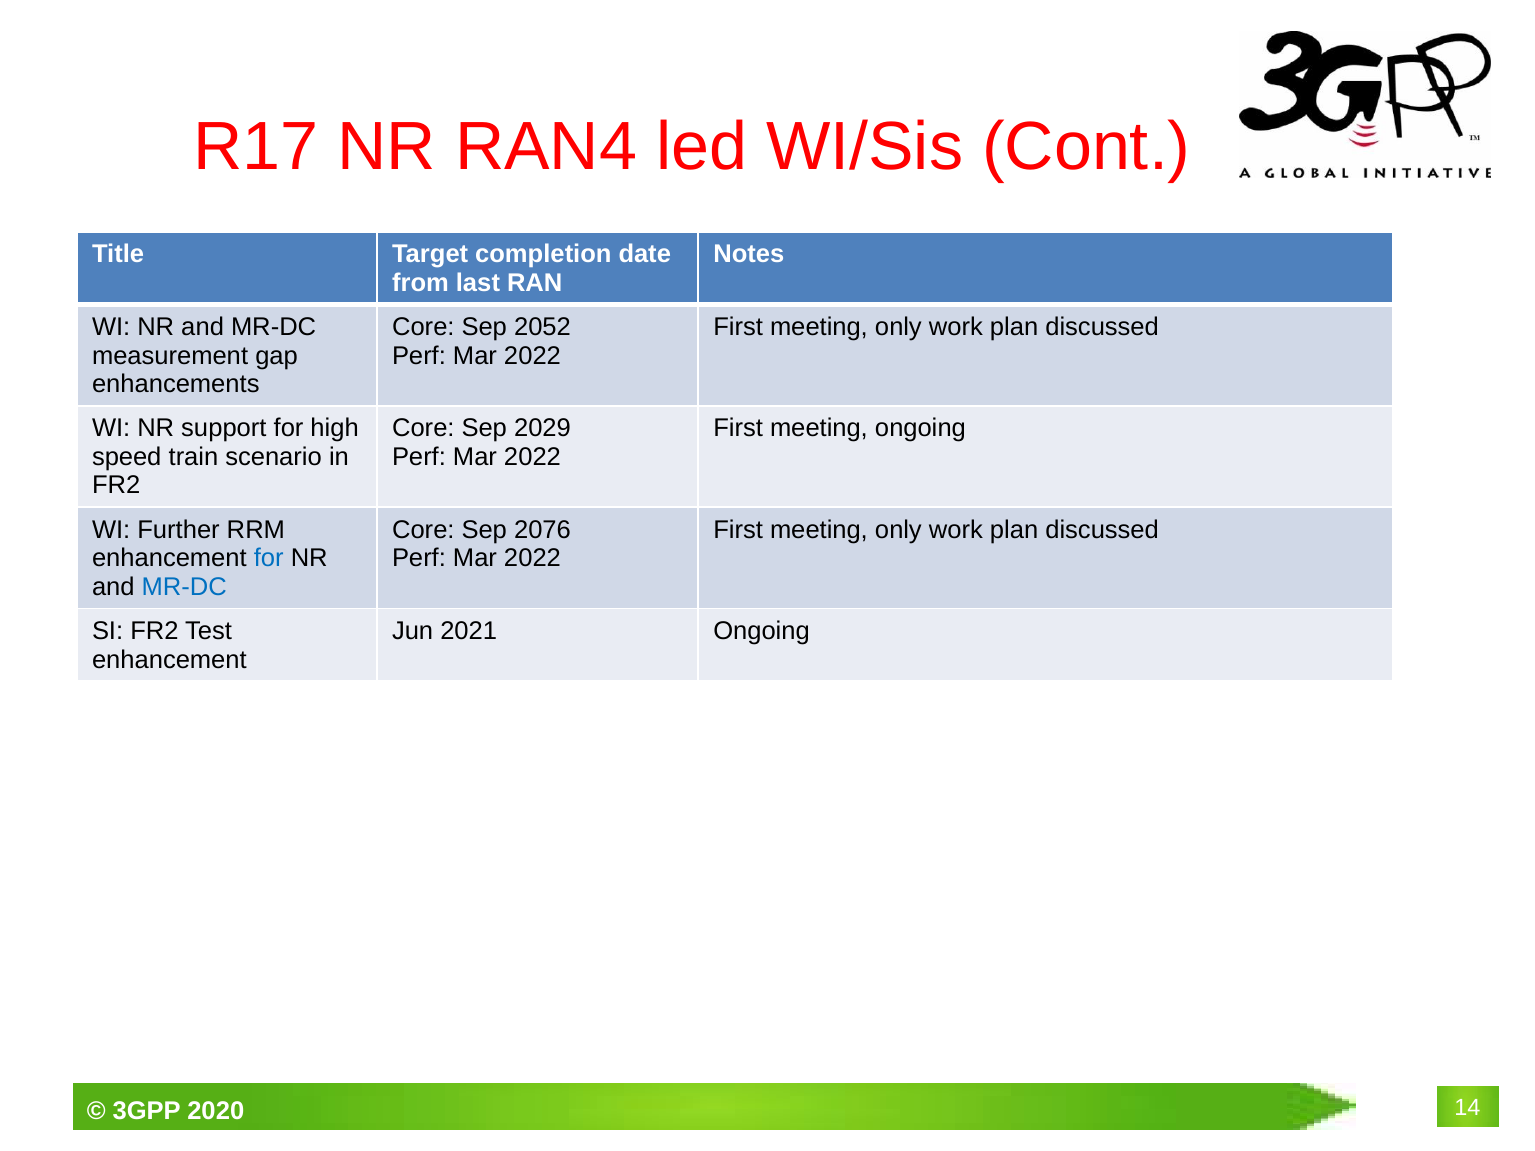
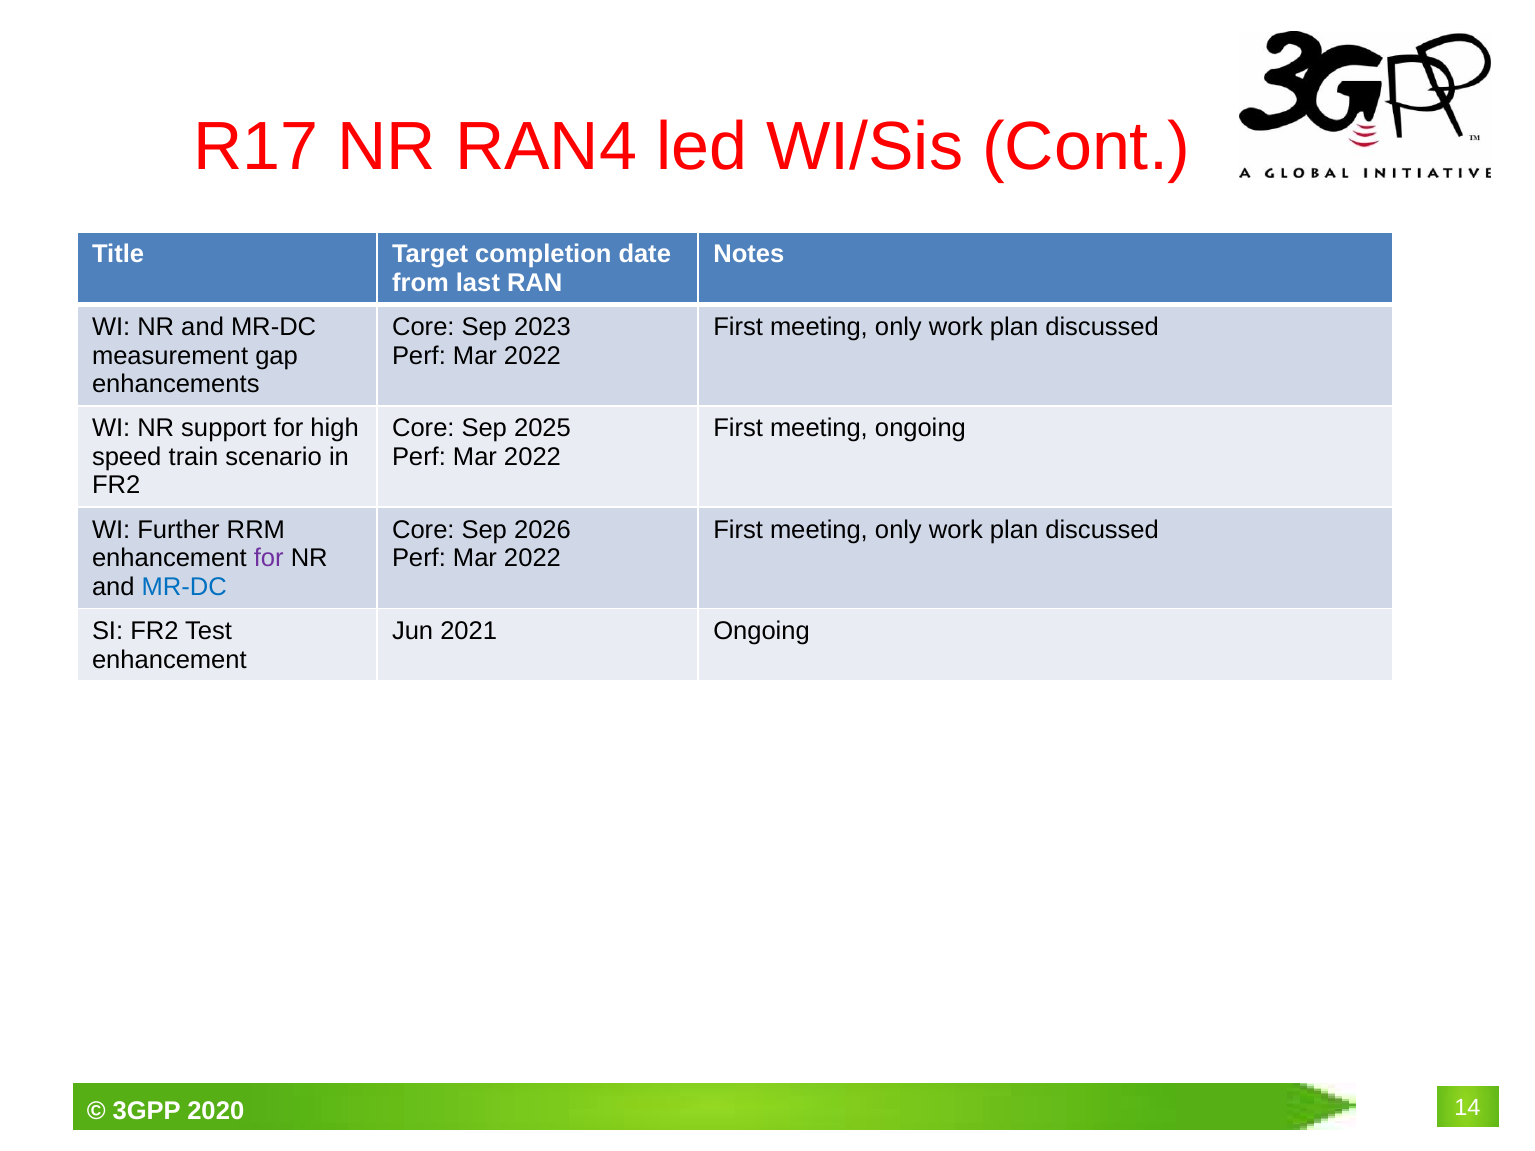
2052: 2052 -> 2023
2029: 2029 -> 2025
2076: 2076 -> 2026
for at (269, 558) colour: blue -> purple
